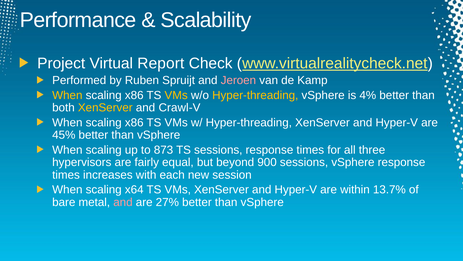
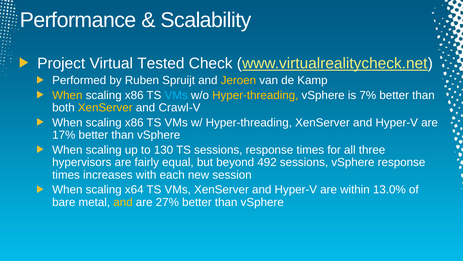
Report: Report -> Tested
Jeroen colour: pink -> yellow
VMs at (176, 95) colour: yellow -> light blue
4%: 4% -> 7%
45%: 45% -> 17%
873: 873 -> 130
900: 900 -> 492
13.7%: 13.7% -> 13.0%
and at (123, 202) colour: pink -> yellow
